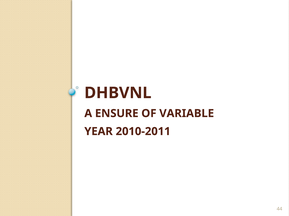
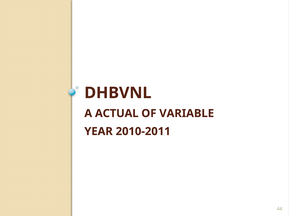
ENSURE: ENSURE -> ACTUAL
